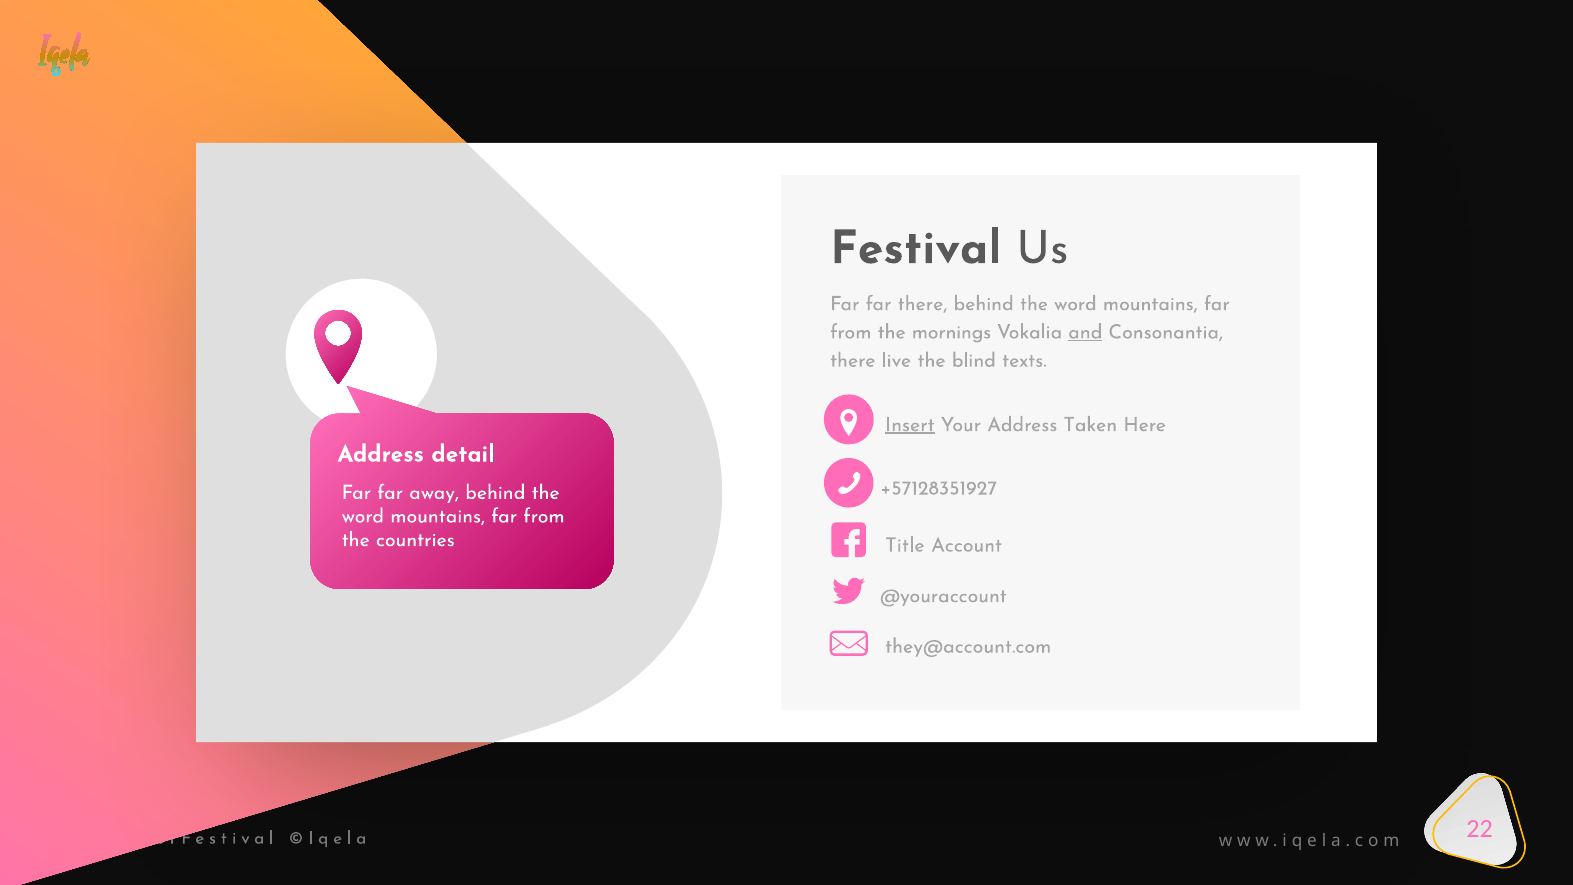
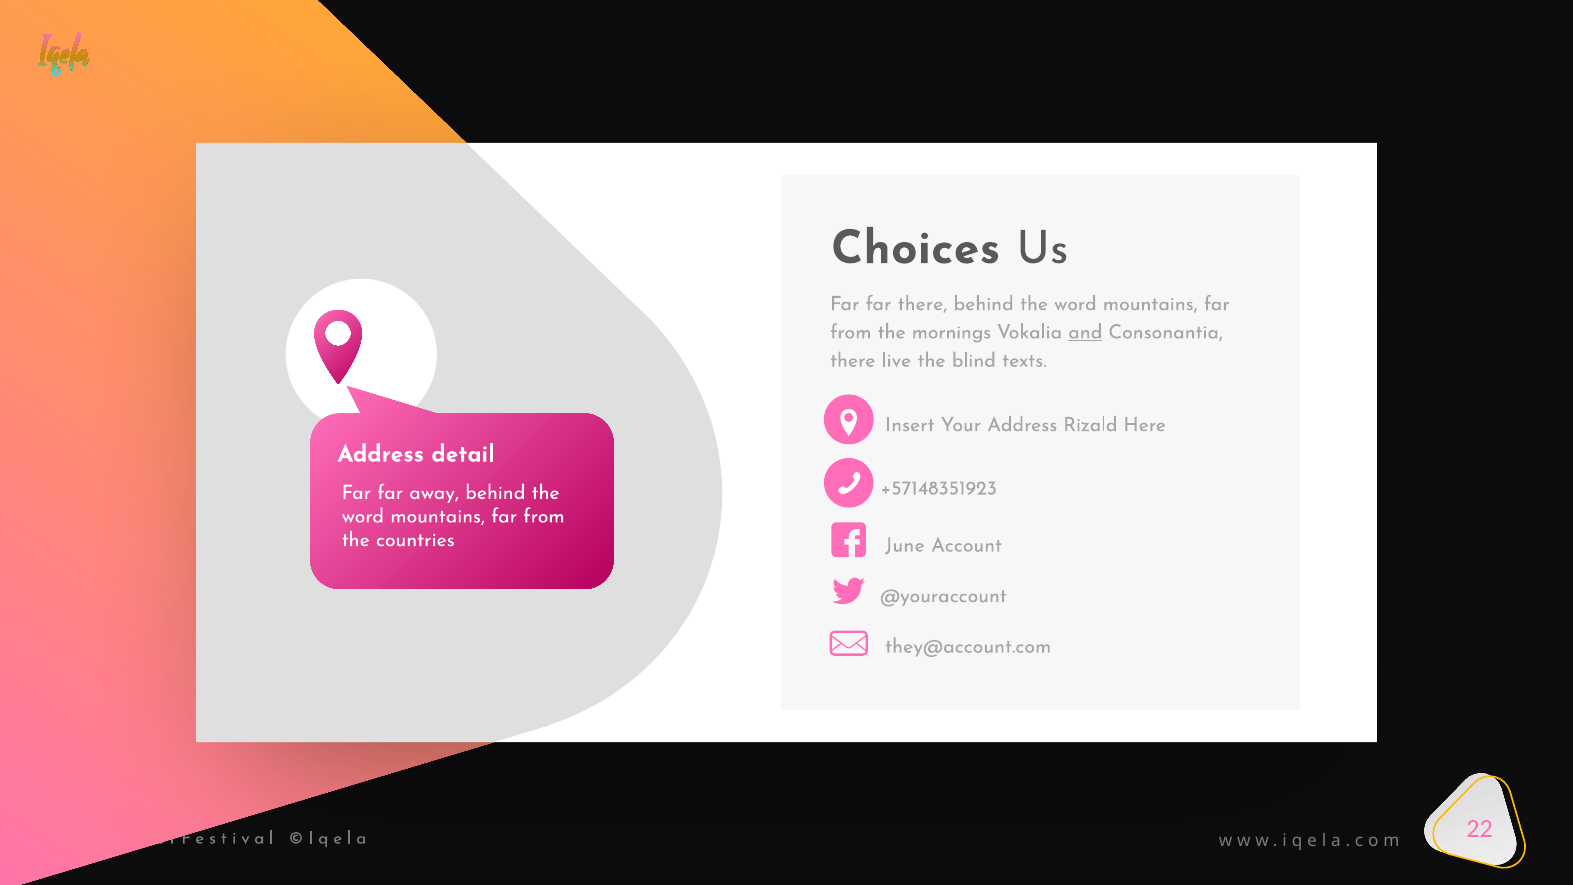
Festival: Festival -> Choices
Insert underline: present -> none
Taken: Taken -> Rizald
+57128351927: +57128351927 -> +57148351923
Title: Title -> June
